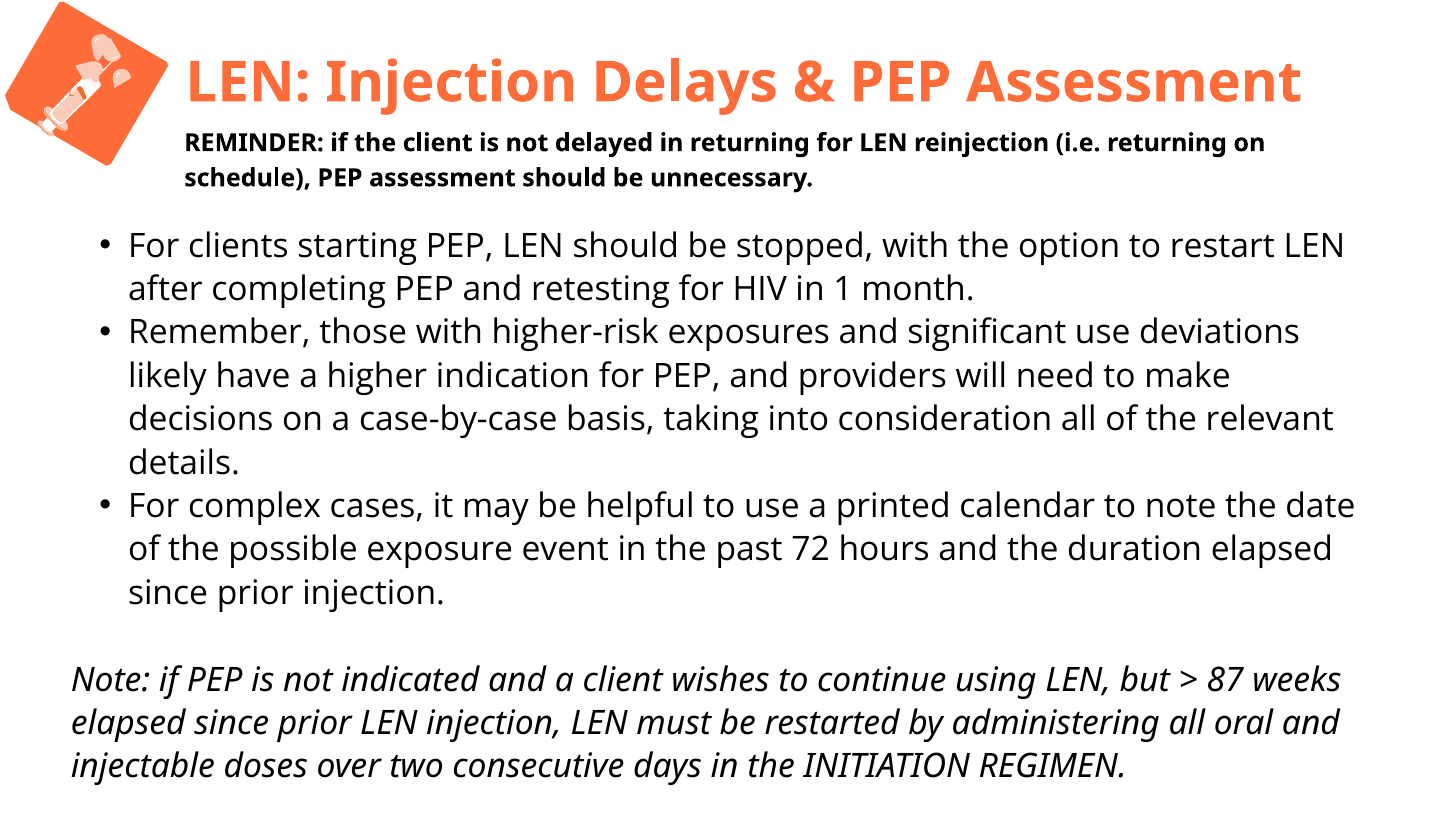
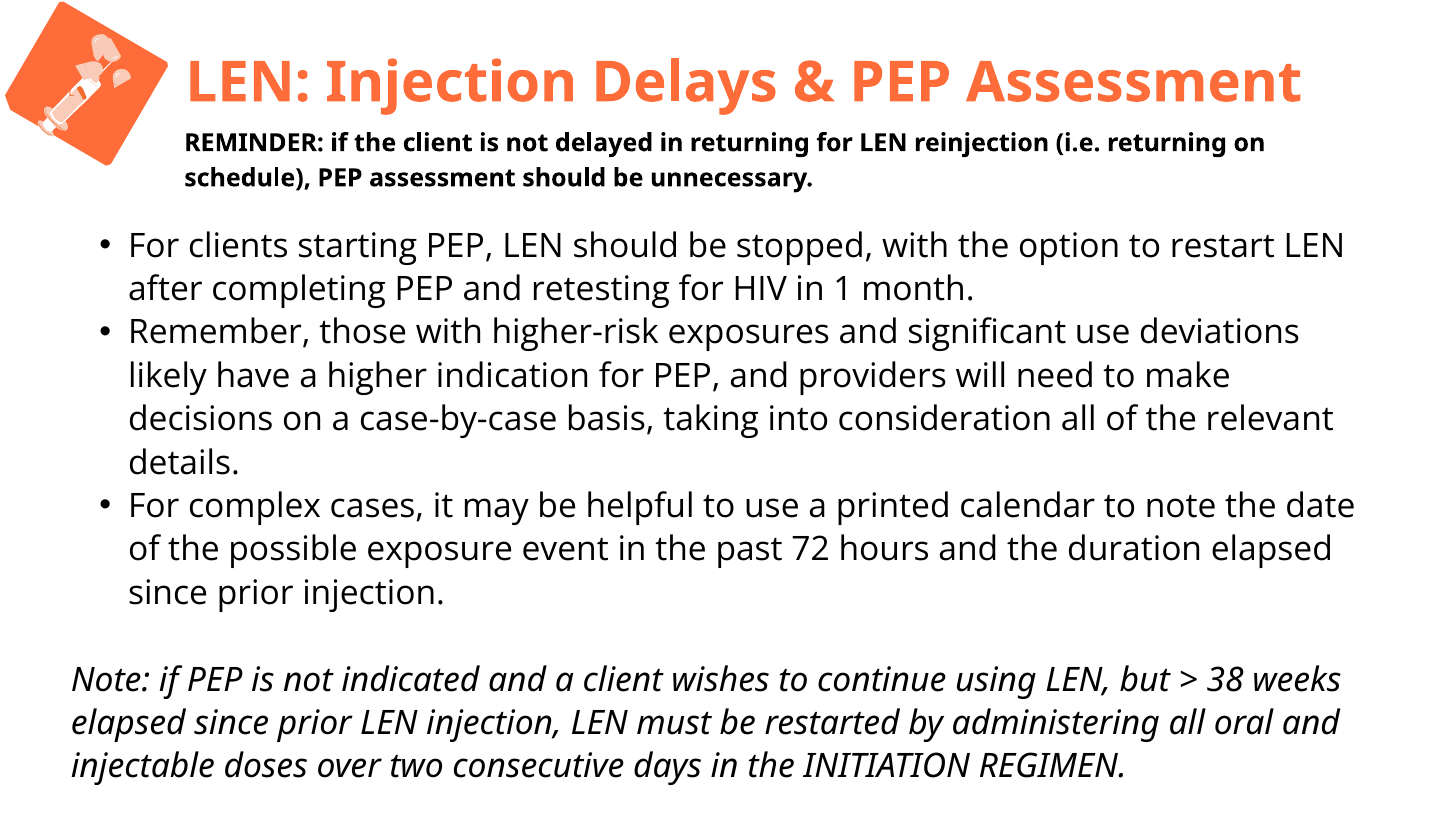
87: 87 -> 38
